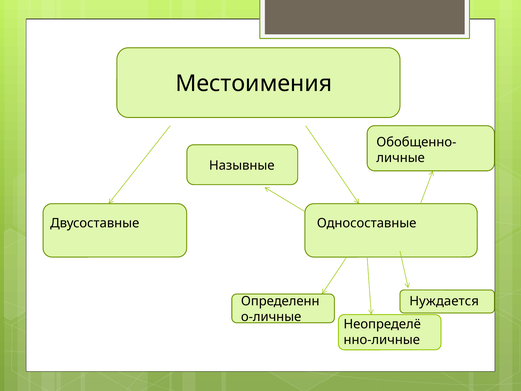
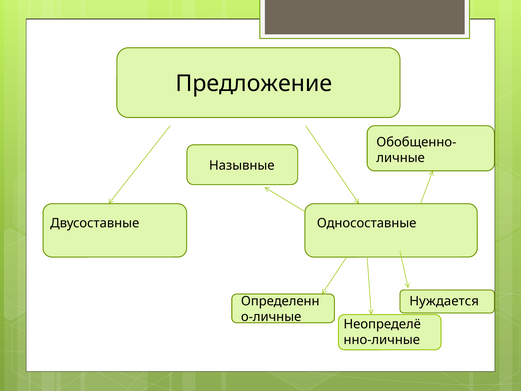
Местоимения: Местоимения -> Предложение
